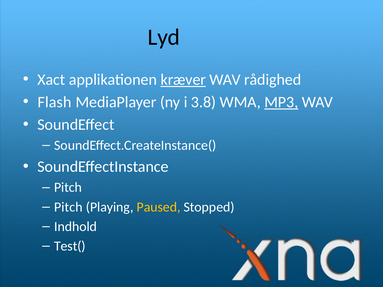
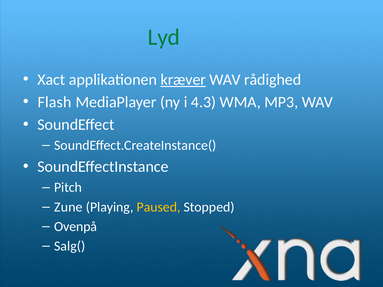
Lyd colour: black -> green
3.8: 3.8 -> 4.3
MP3 underline: present -> none
Pitch at (68, 207): Pitch -> Zune
Indhold: Indhold -> Ovenpå
Test(: Test( -> Salg(
